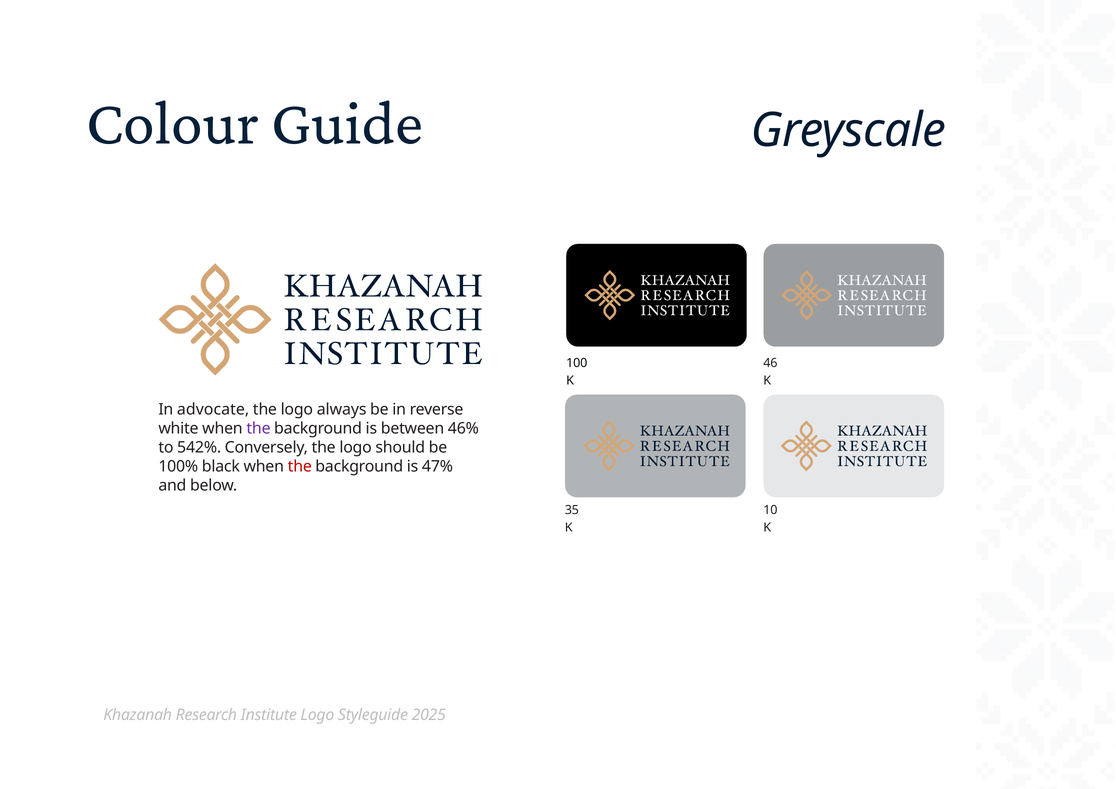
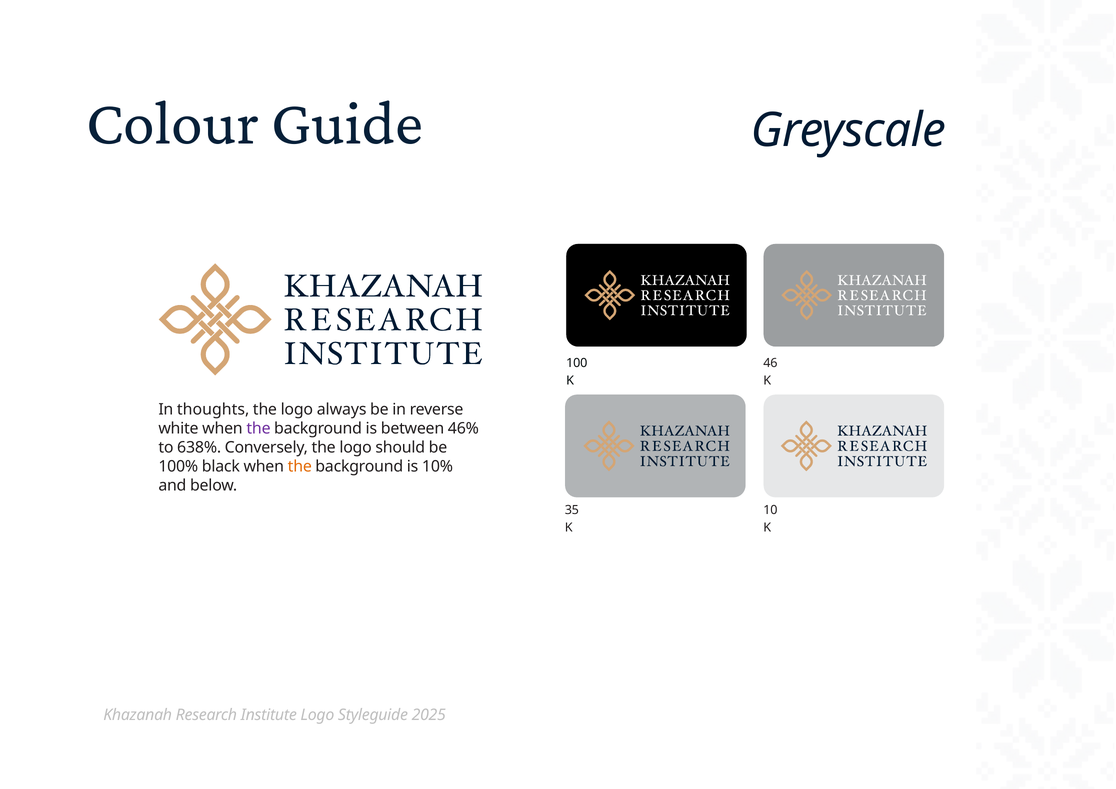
advocate: advocate -> thoughts
542%: 542% -> 638%
the at (300, 466) colour: red -> orange
47%: 47% -> 10%
